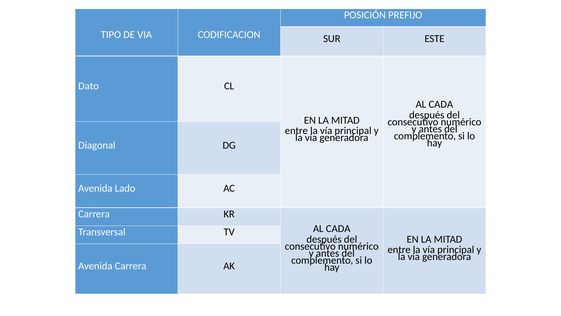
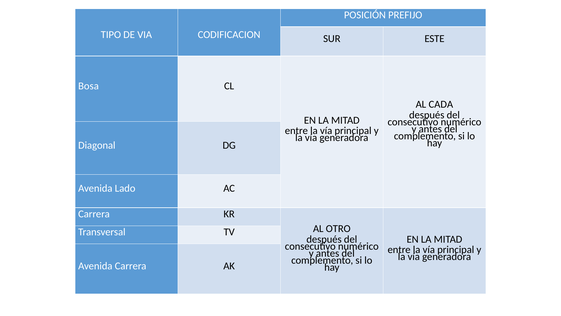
Dato: Dato -> Bosa
CADA at (338, 228): CADA -> OTRO
